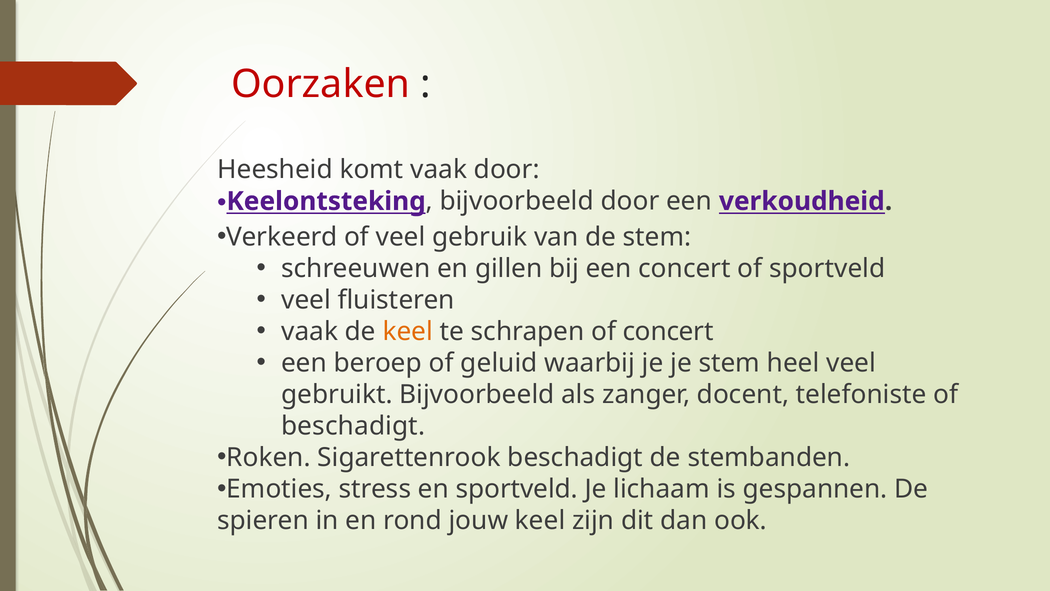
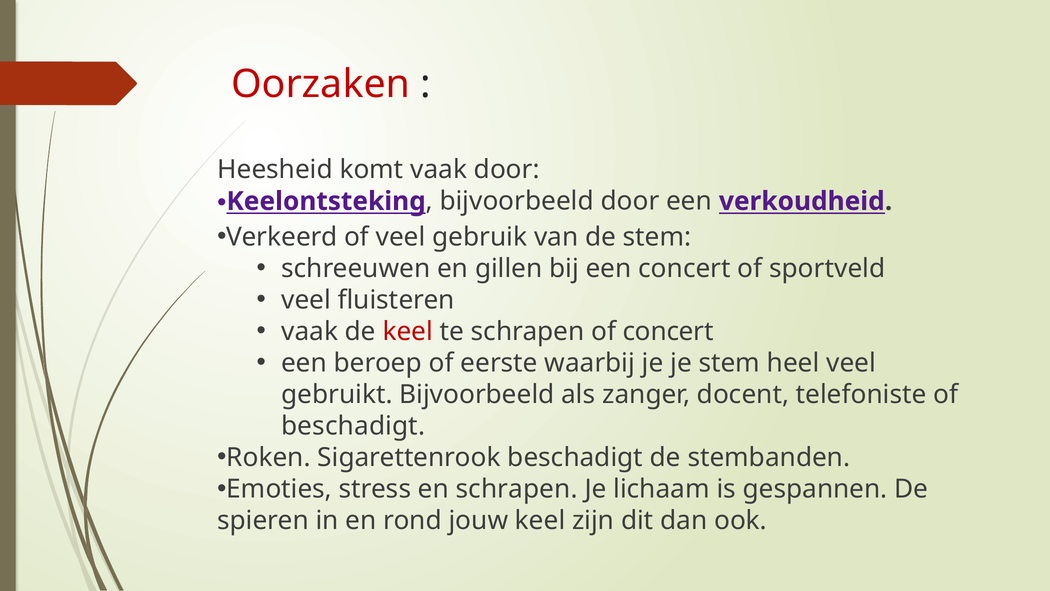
keel at (408, 331) colour: orange -> red
geluid: geluid -> eerste
en sportveld: sportveld -> schrapen
